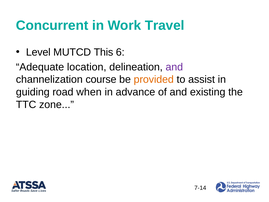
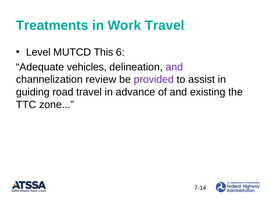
Concurrent: Concurrent -> Treatments
location: location -> vehicles
course: course -> review
provided colour: orange -> purple
road when: when -> travel
